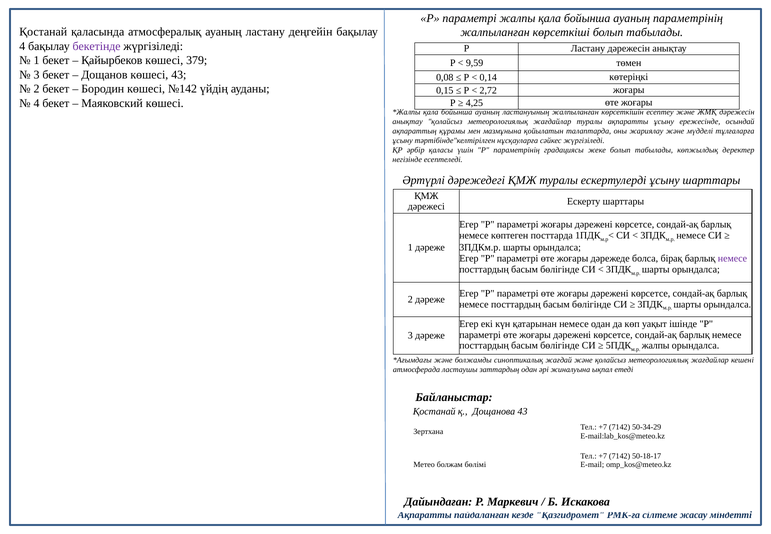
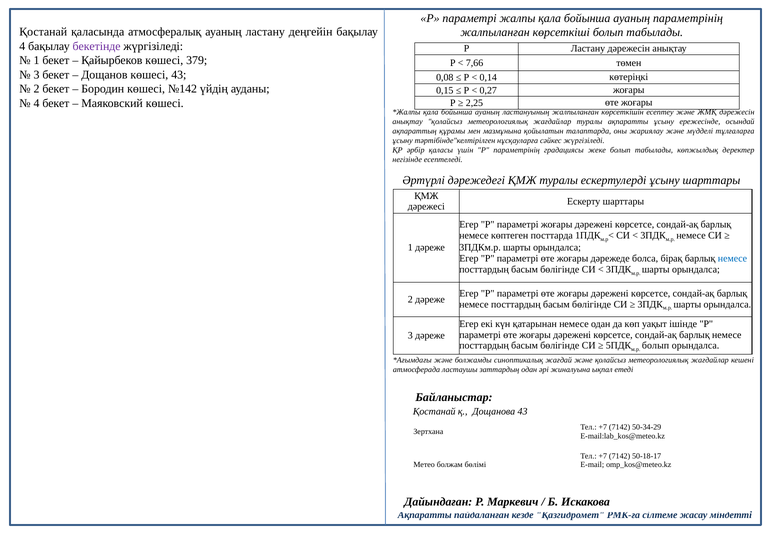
9,59: 9,59 -> 7,66
2,72: 2,72 -> 0,27
4,25: 4,25 -> 2,25
немесе at (732, 259) colour: purple -> blue
жалпы at (656, 345): жалпы -> болып
